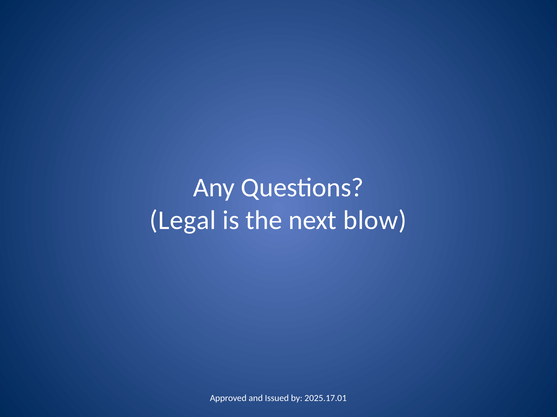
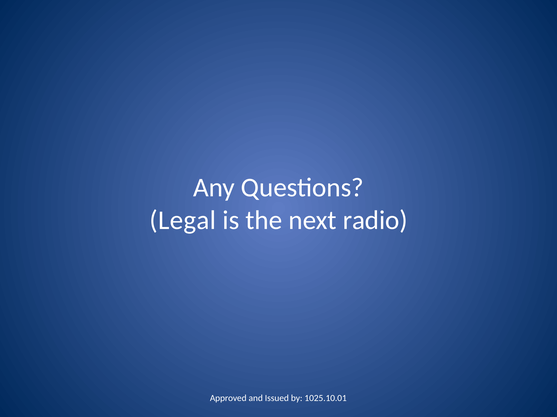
blow: blow -> radio
2025.17.01: 2025.17.01 -> 1025.10.01
